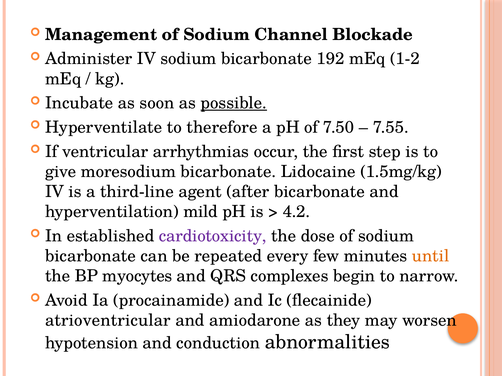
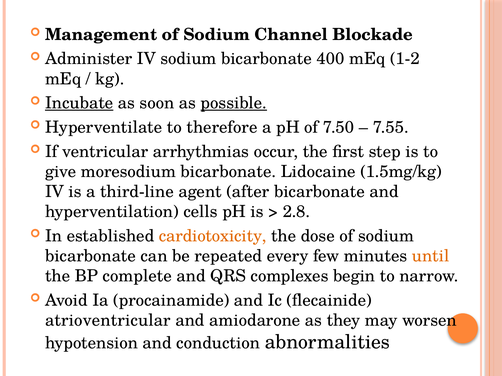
192: 192 -> 400
Incubate underline: none -> present
mild: mild -> cells
4.2: 4.2 -> 2.8
cardiotoxicity colour: purple -> orange
myocytes: myocytes -> complete
